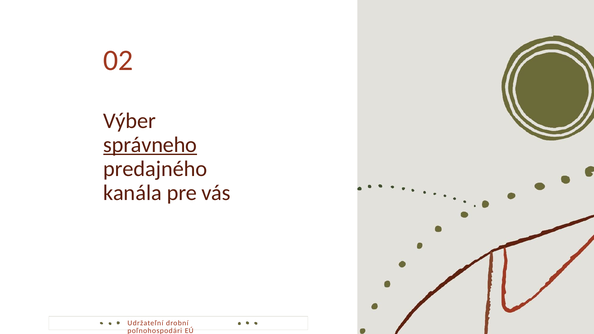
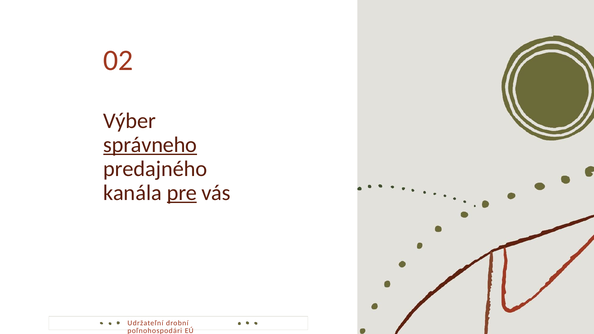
pre underline: none -> present
